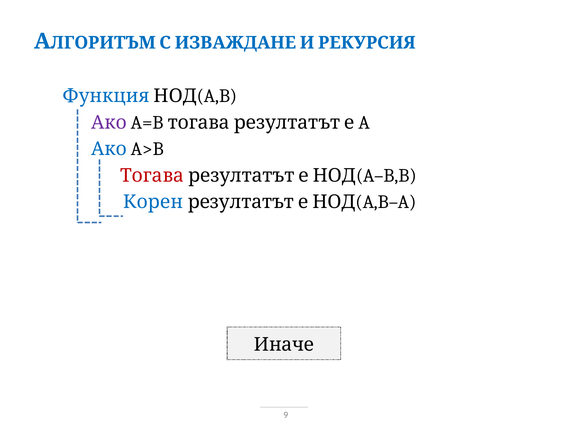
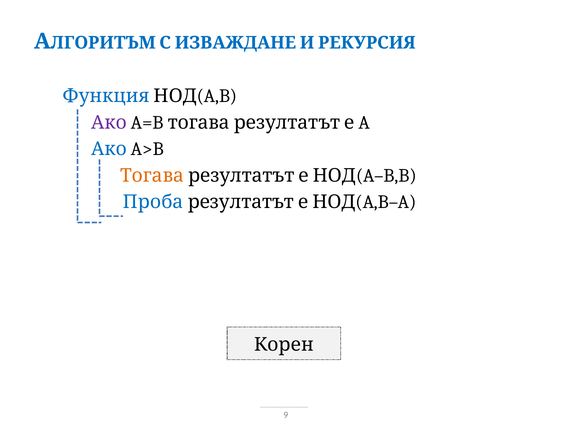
Тогава colour: red -> orange
Корен: Корен -> Проба
Иначе: Иначе -> Корен
